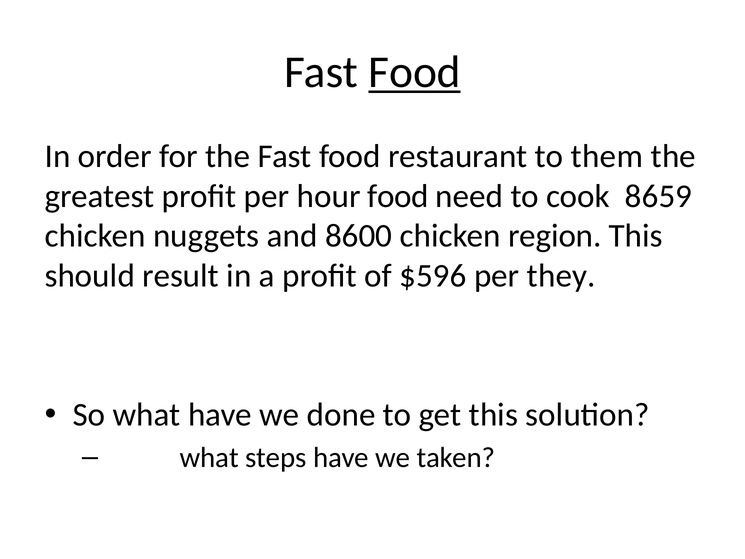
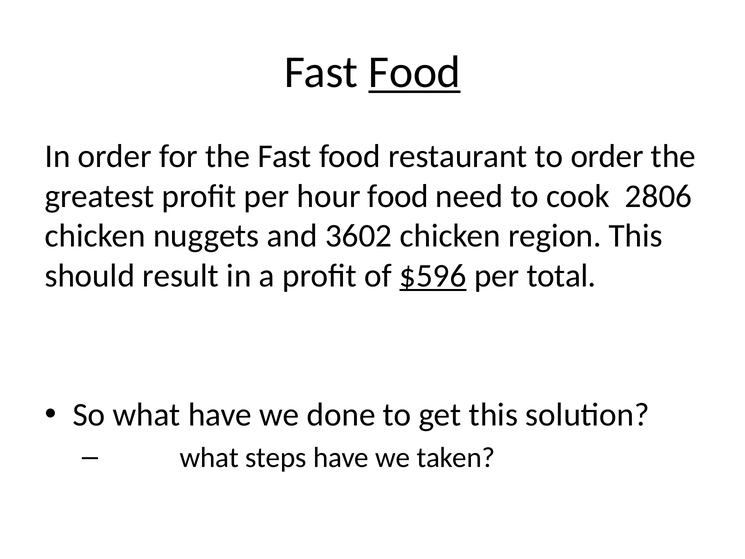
to them: them -> order
8659: 8659 -> 2806
8600: 8600 -> 3602
$596 underline: none -> present
they: they -> total
